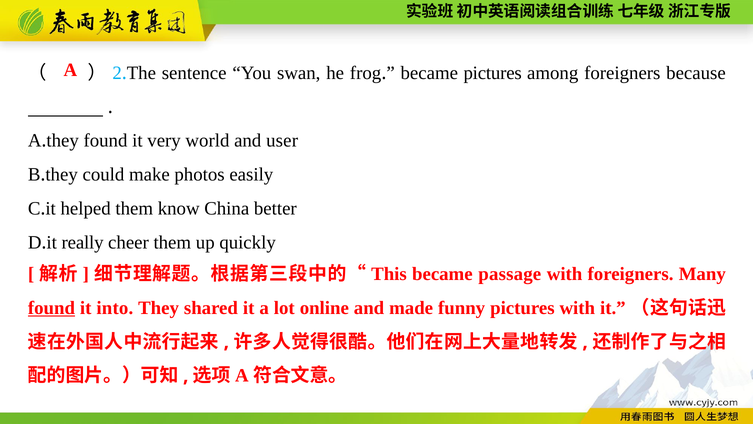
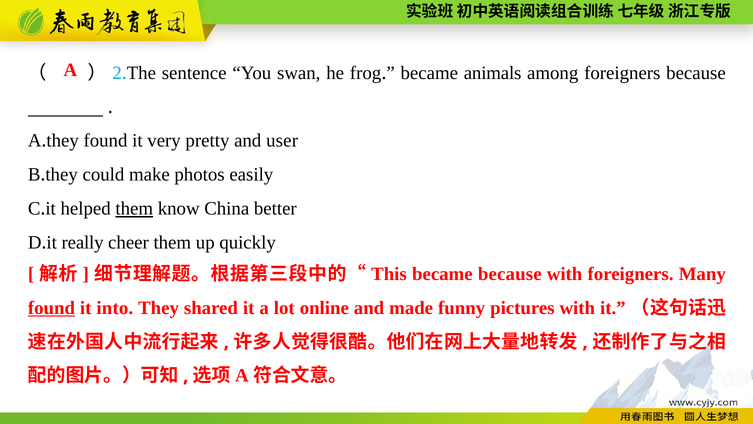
became pictures: pictures -> animals
world: world -> pretty
them at (134, 208) underline: none -> present
became passage: passage -> because
